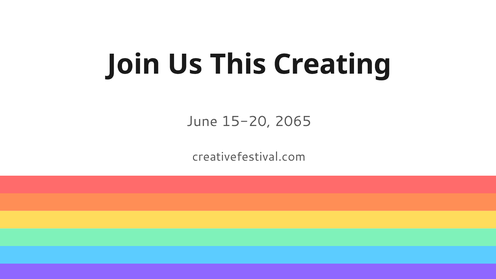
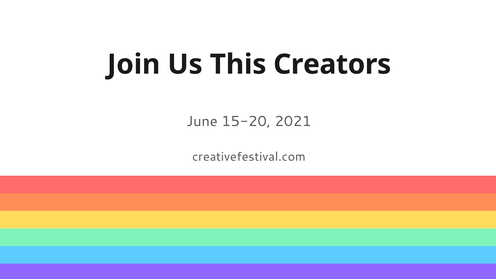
Creating: Creating -> Creators
2065: 2065 -> 2021
